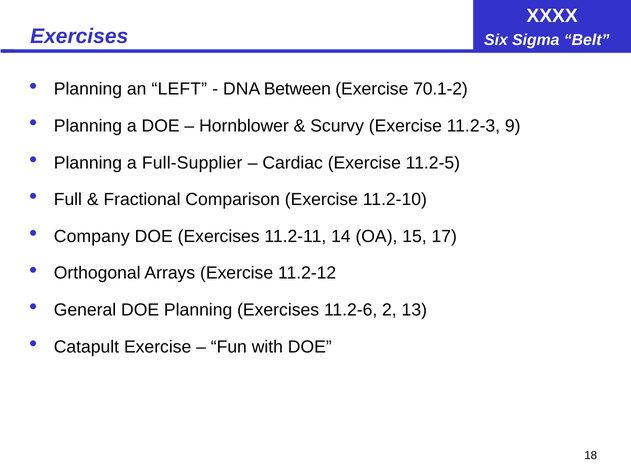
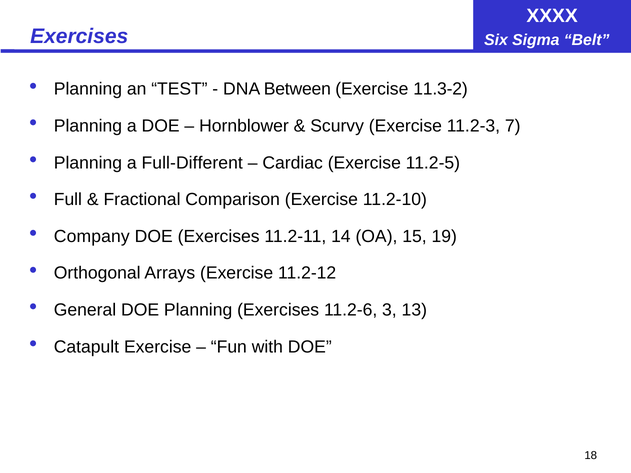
LEFT: LEFT -> TEST
70.1-2: 70.1-2 -> 11.3-2
9: 9 -> 7
Full-Supplier: Full-Supplier -> Full-Different
17: 17 -> 19
2: 2 -> 3
